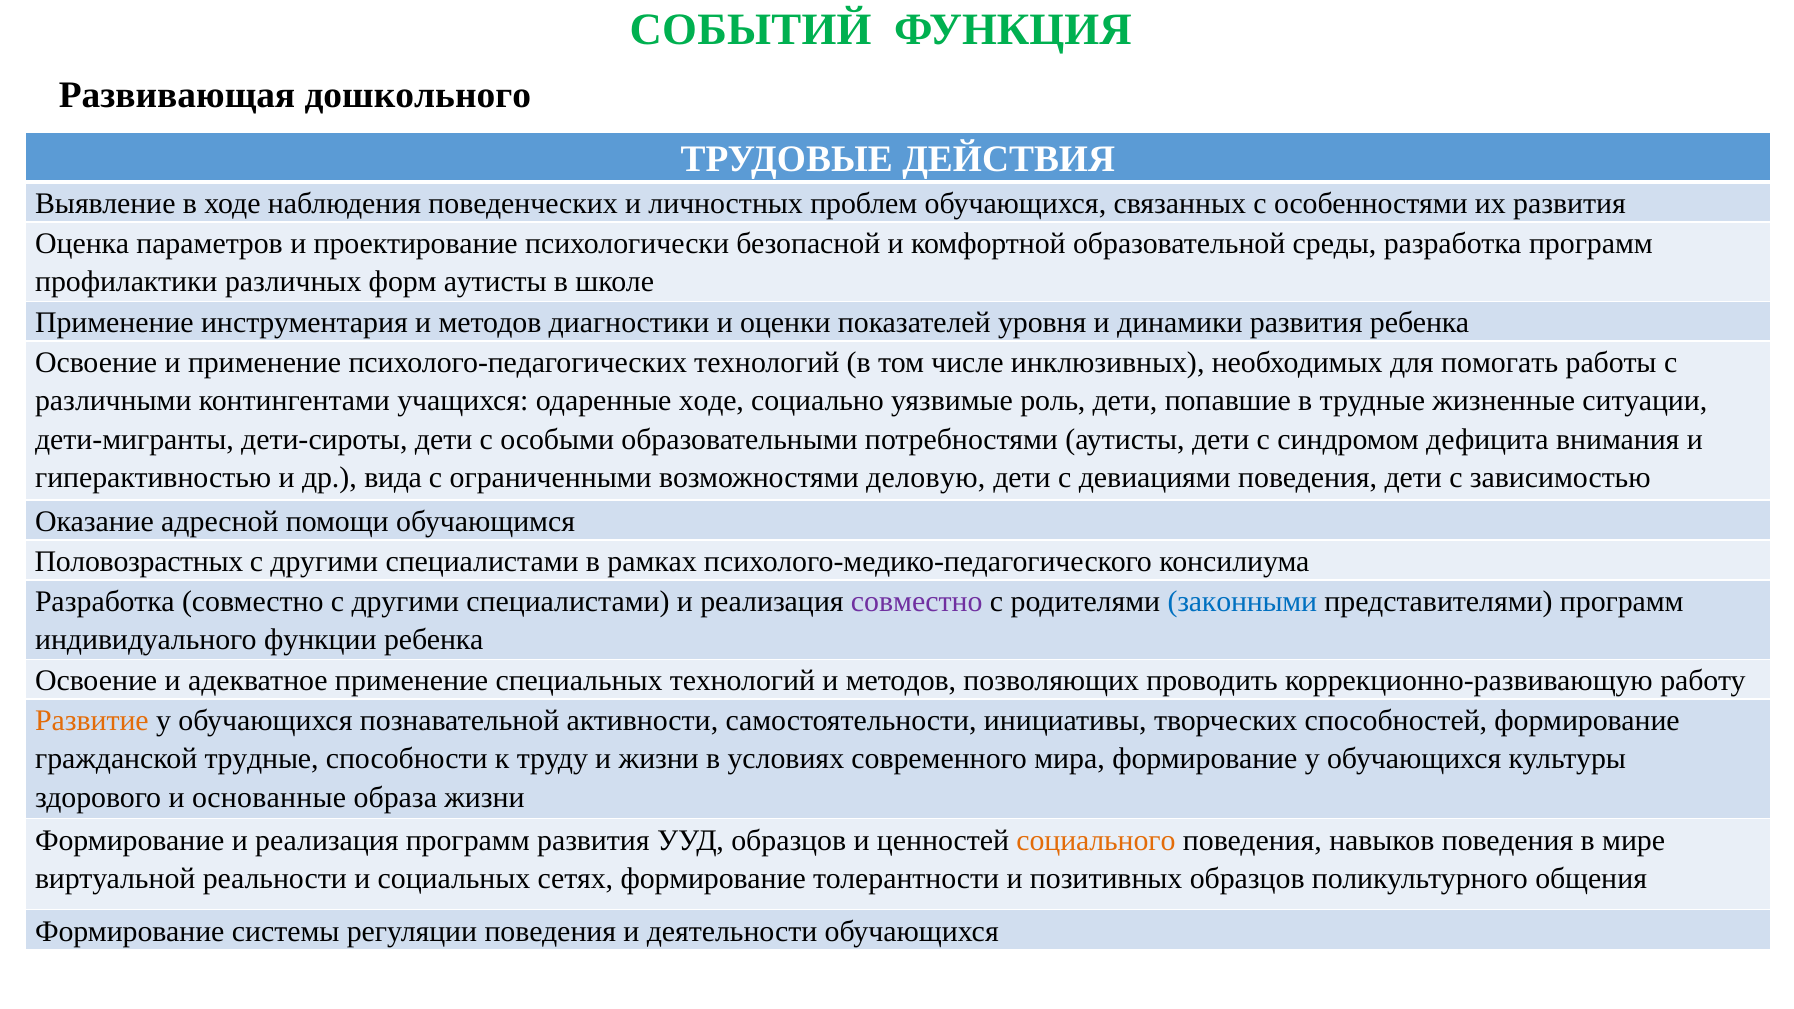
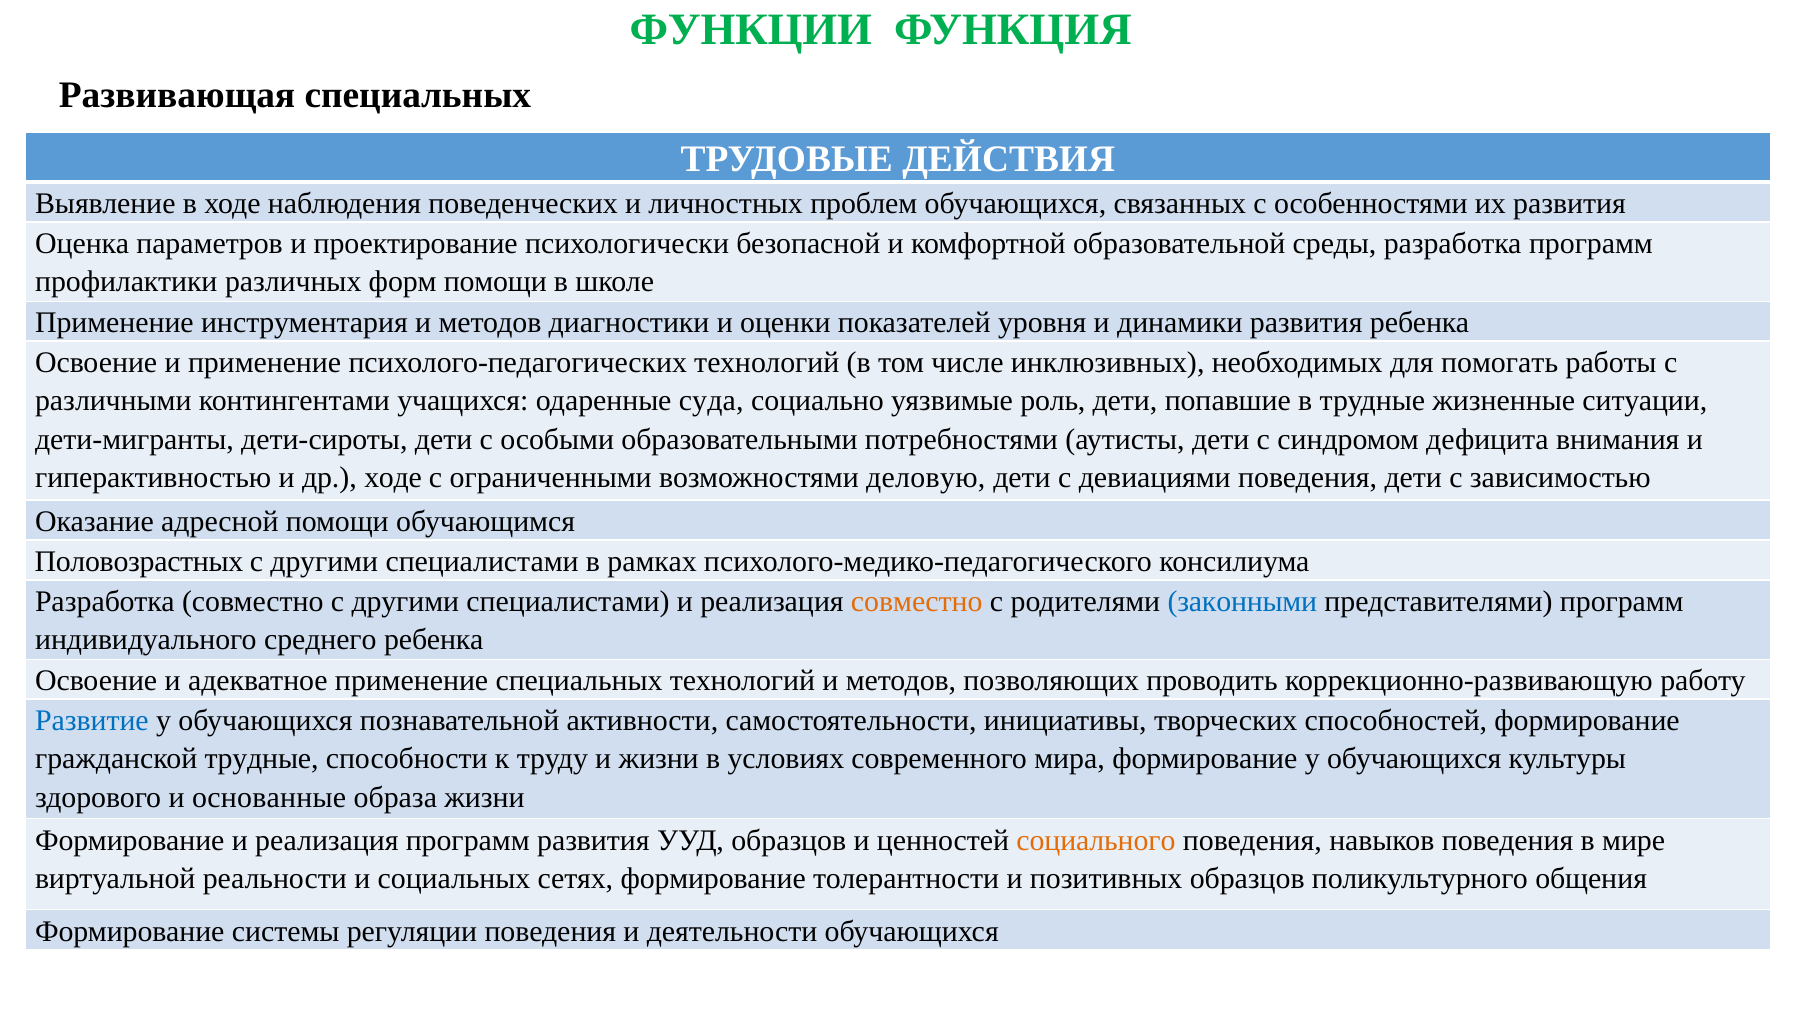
СОБЫТИЙ: СОБЫТИЙ -> ФУНКЦИИ
Развивающая дошкольного: дошкольного -> специальных
форм аутисты: аутисты -> помощи
одаренные ходе: ходе -> суда
др вида: вида -> ходе
совместно at (917, 602) colour: purple -> orange
функции: функции -> среднего
Развитие colour: orange -> blue
